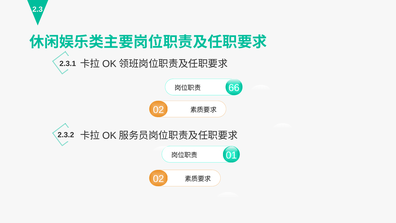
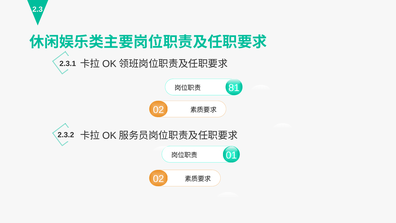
66: 66 -> 81
